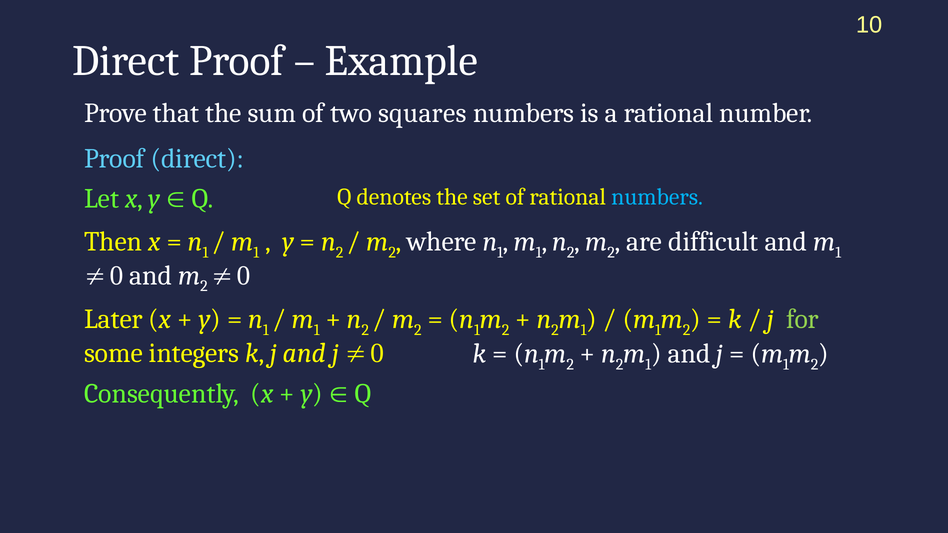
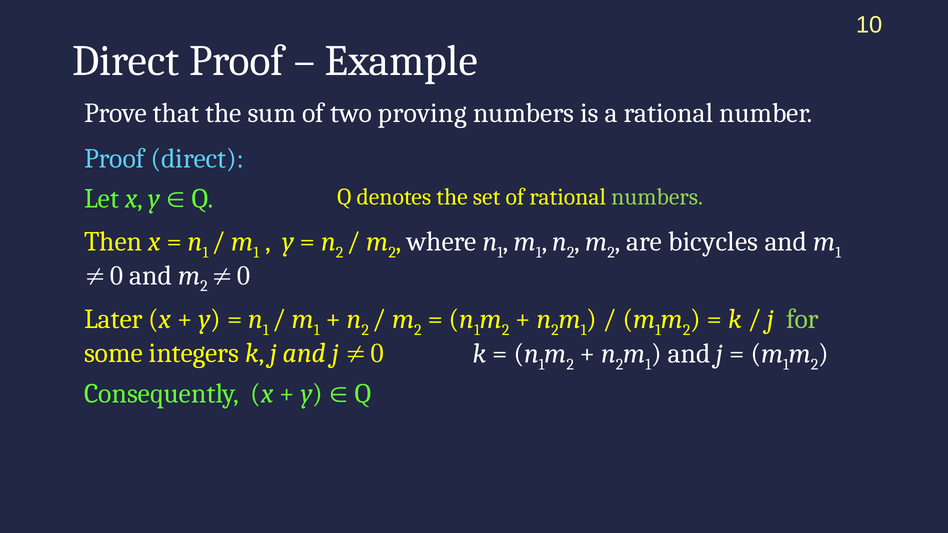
squares: squares -> proving
numbers at (657, 197) colour: light blue -> light green
difficult: difficult -> bicycles
